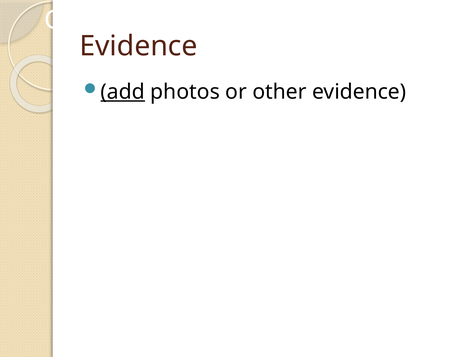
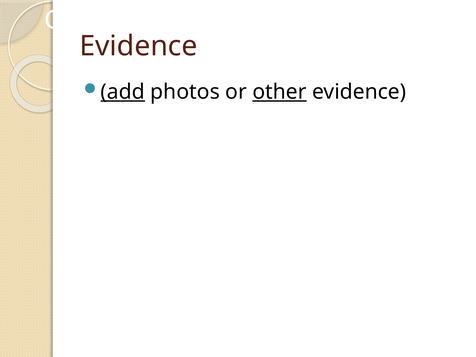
other underline: none -> present
